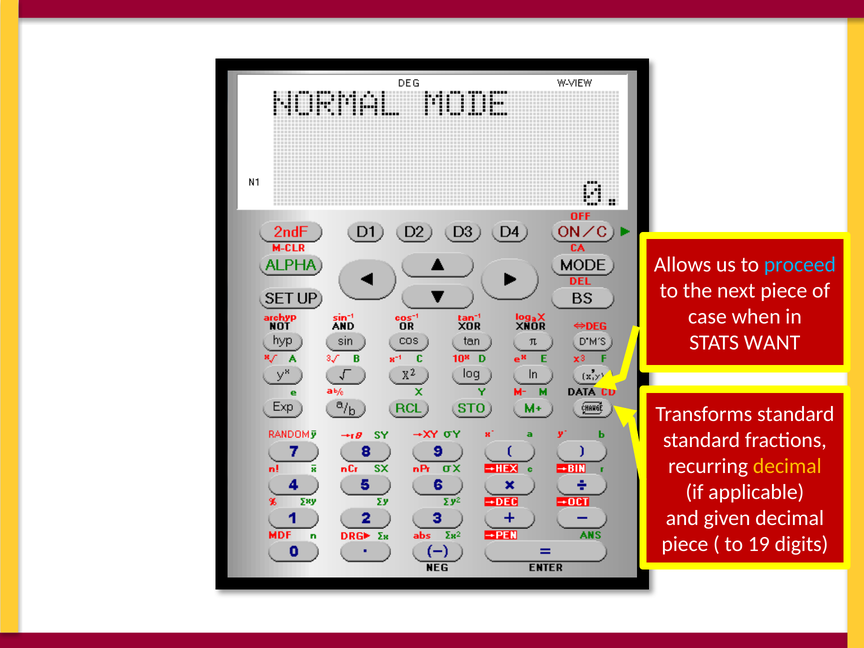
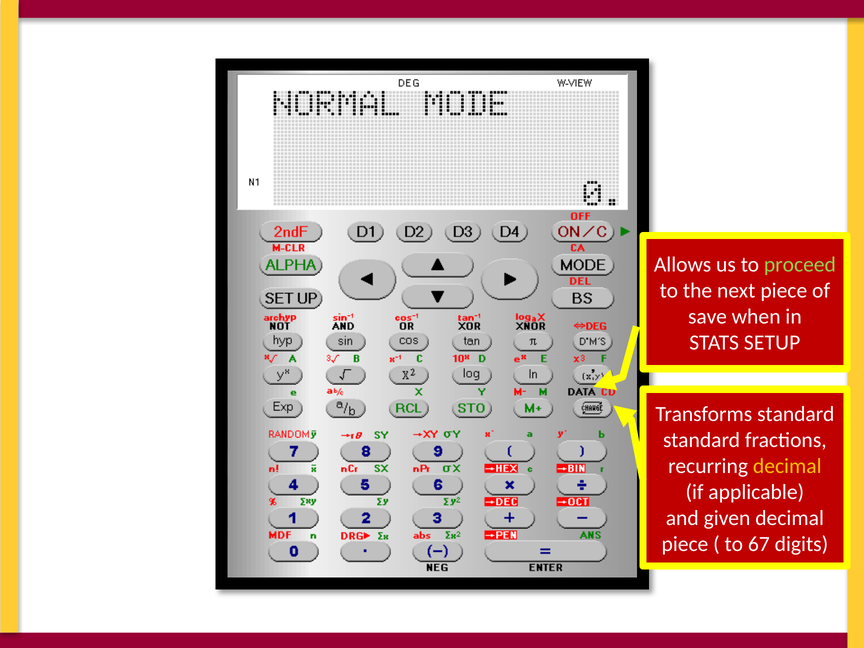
proceed colour: light blue -> light green
case: case -> save
WANT: WANT -> SETUP
19: 19 -> 67
